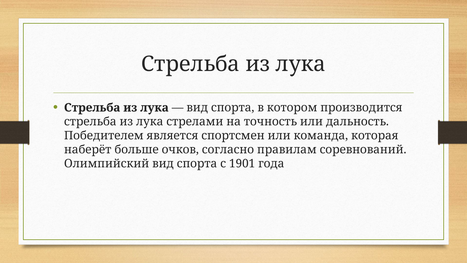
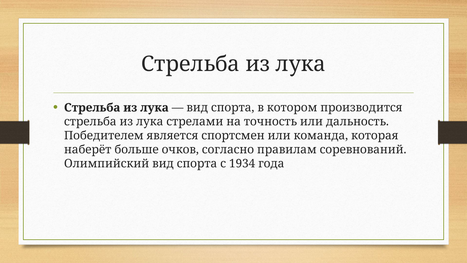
1901: 1901 -> 1934
